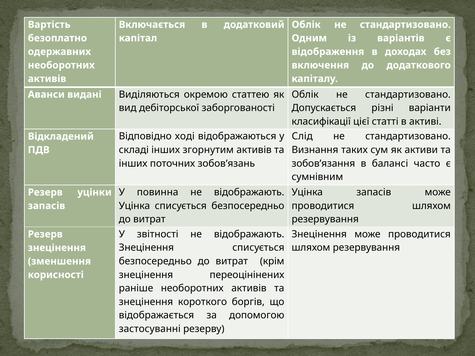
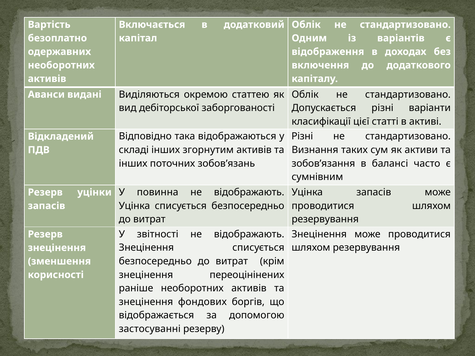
ході: ході -> така
Слід at (302, 136): Слід -> Різні
короткого: короткого -> фондових
